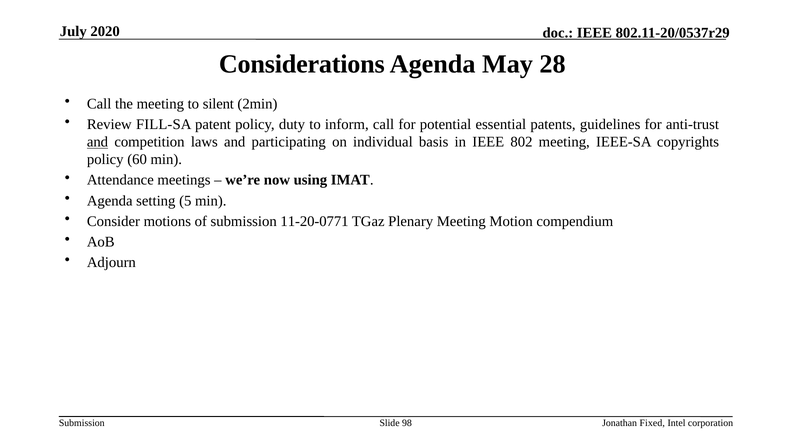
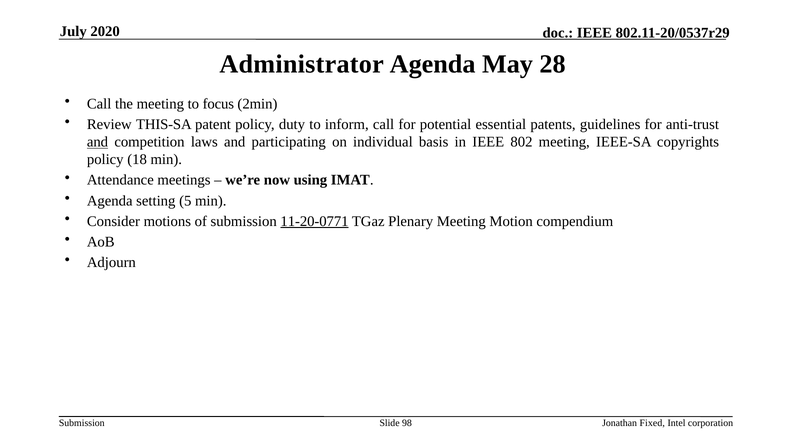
Considerations: Considerations -> Administrator
silent: silent -> focus
FILL-SA: FILL-SA -> THIS-SA
60: 60 -> 18
11-20-0771 underline: none -> present
